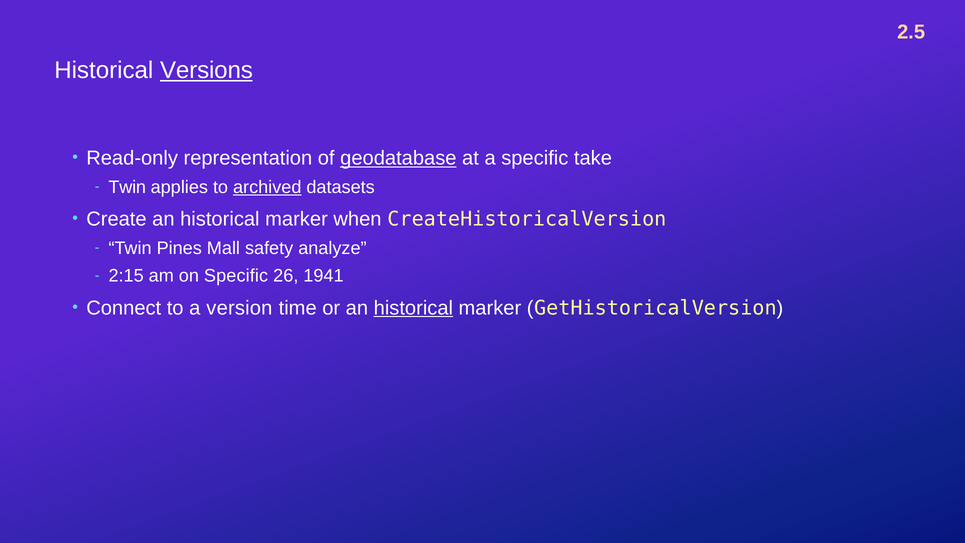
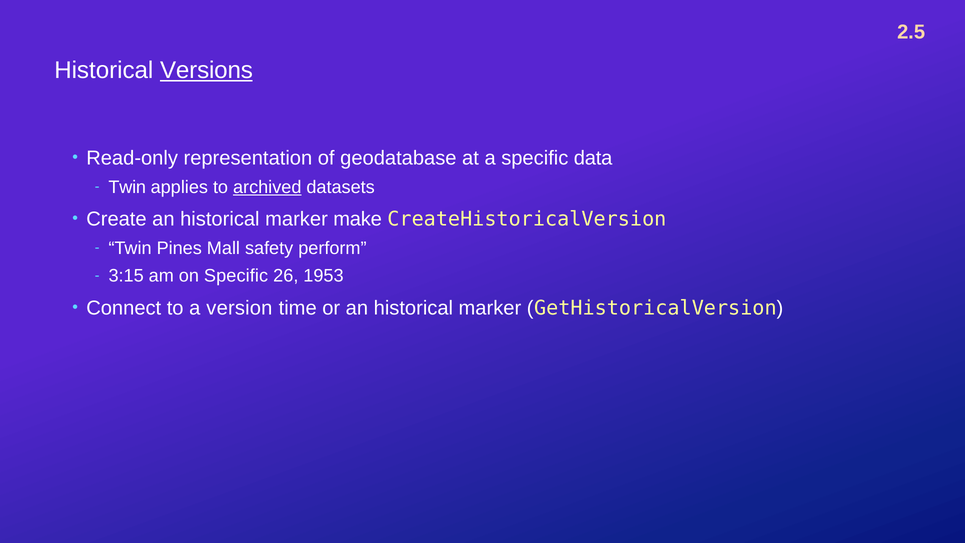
geodatabase underline: present -> none
take: take -> data
when: when -> make
analyze: analyze -> perform
2:15: 2:15 -> 3:15
1941: 1941 -> 1953
historical at (413, 308) underline: present -> none
